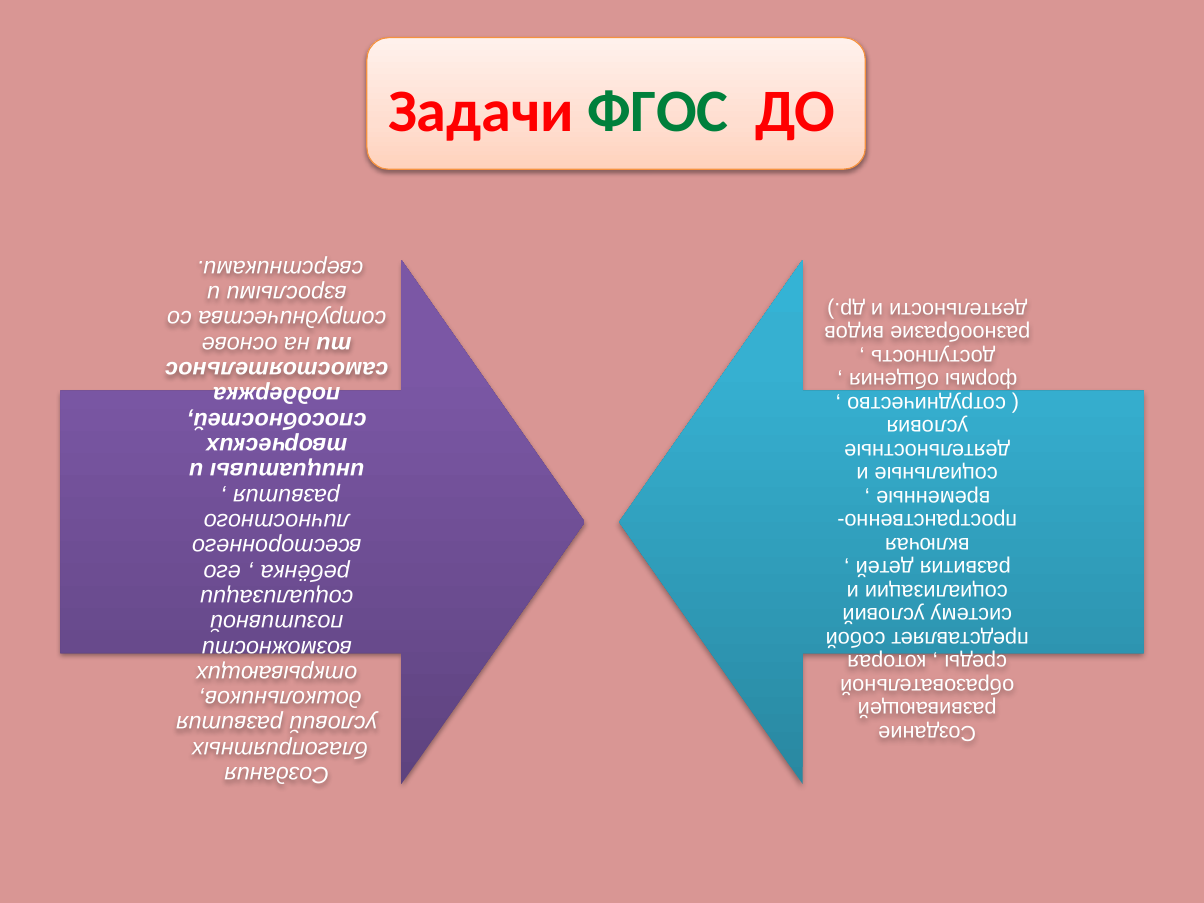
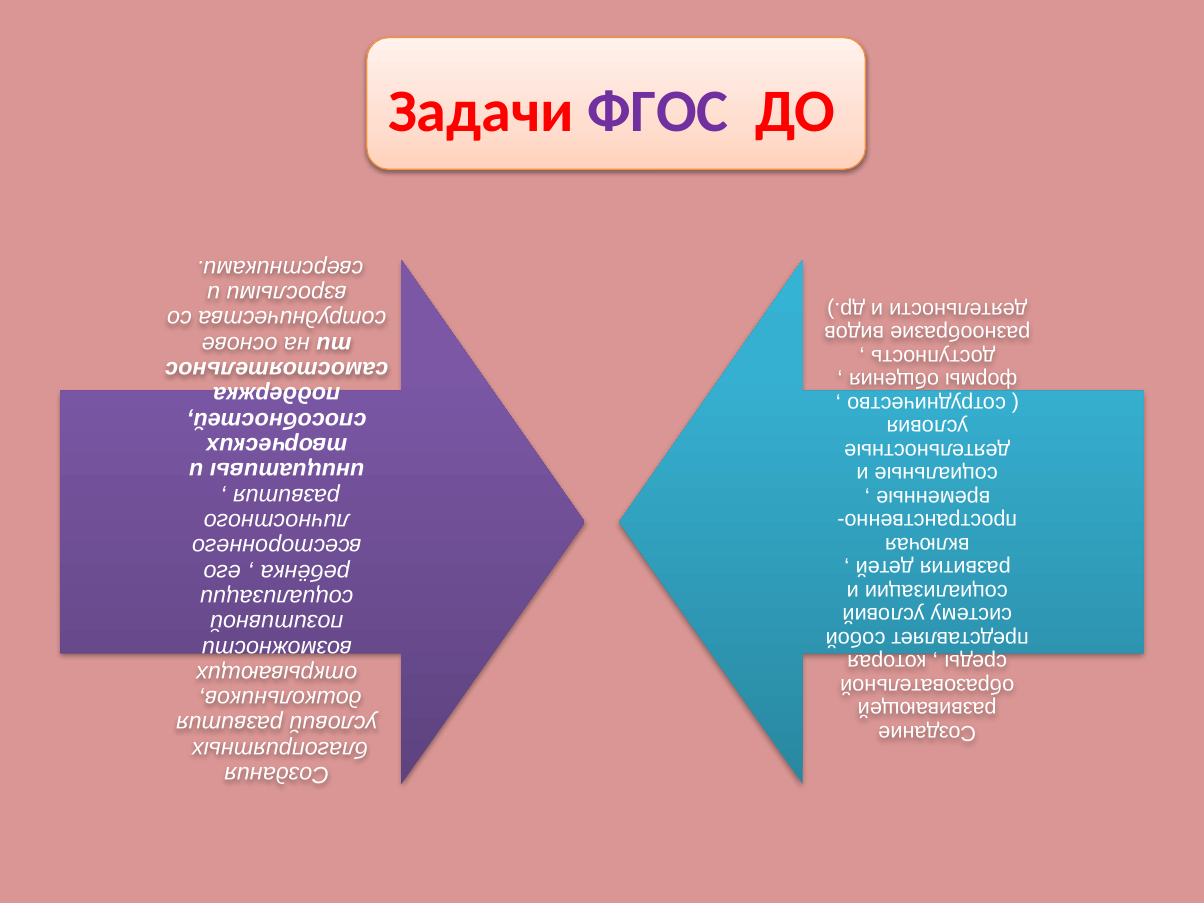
ФГОС colour: green -> purple
